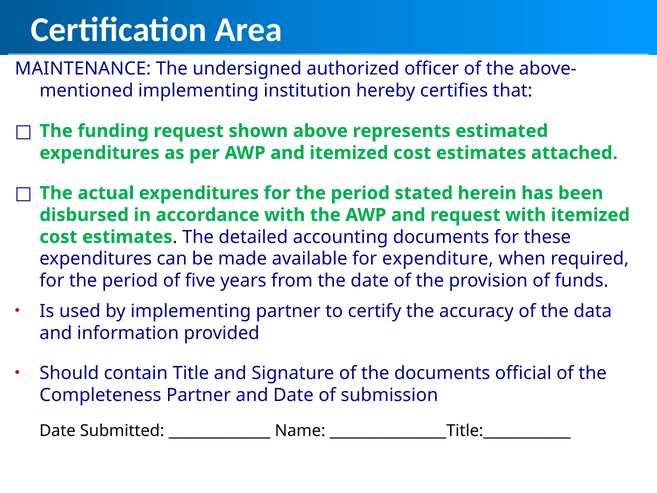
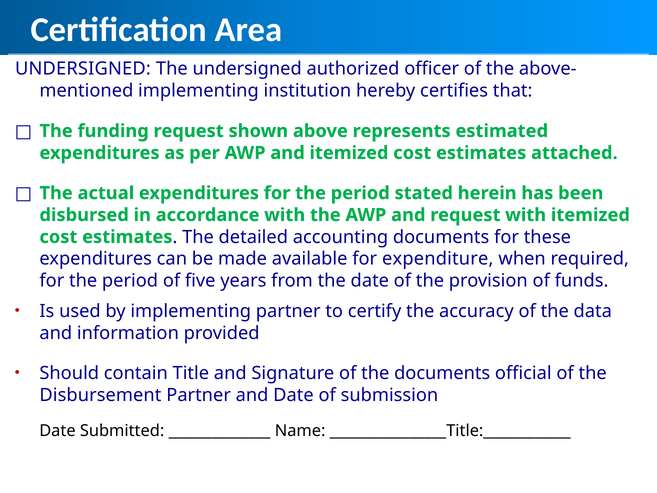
MAINTENANCE at (83, 69): MAINTENANCE -> UNDERSIGNED
Completeness: Completeness -> Disbursement
